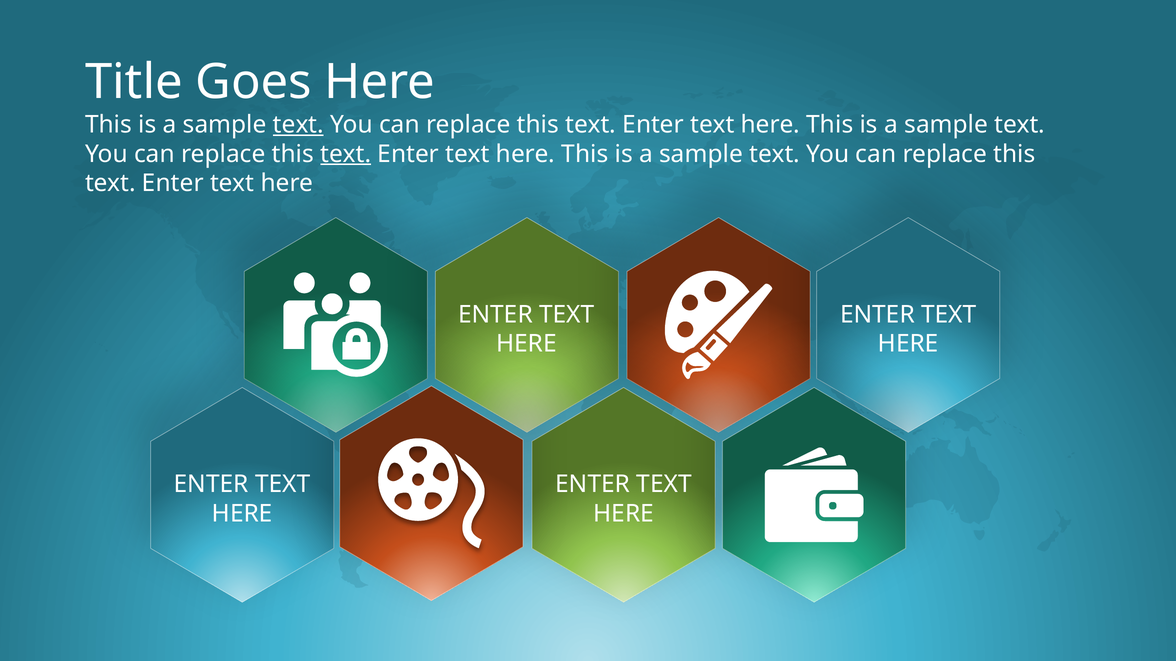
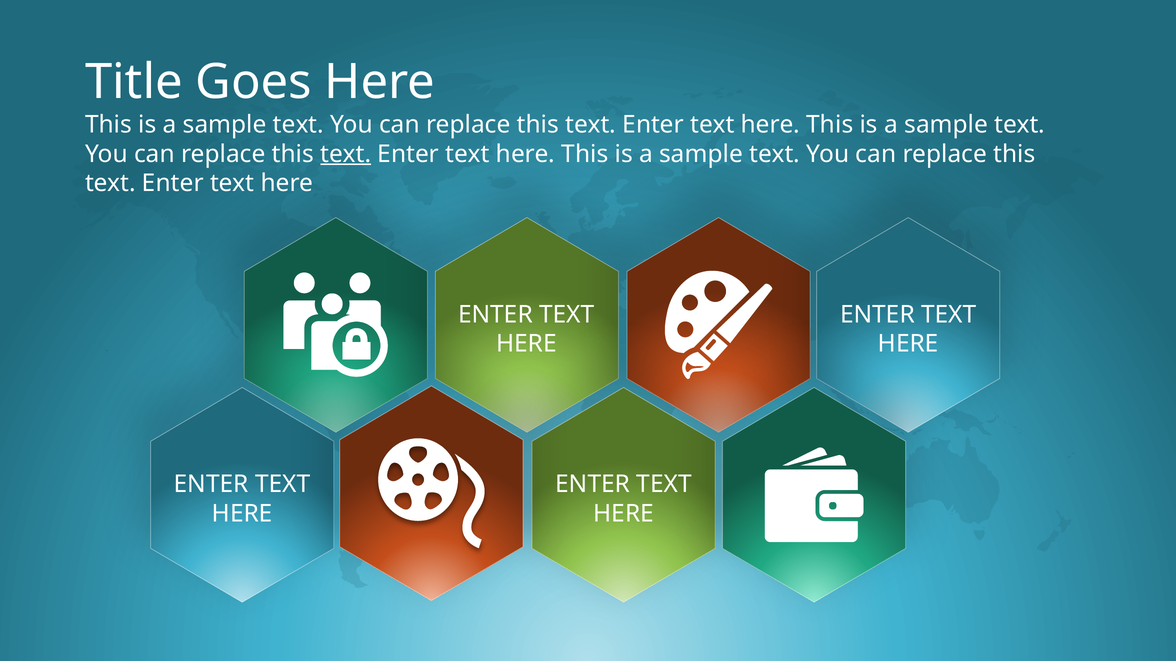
text at (298, 125) underline: present -> none
